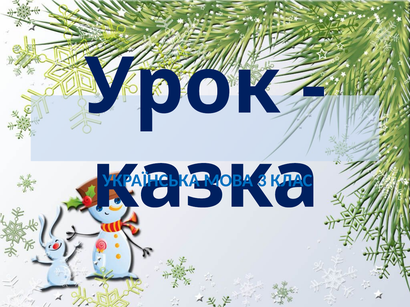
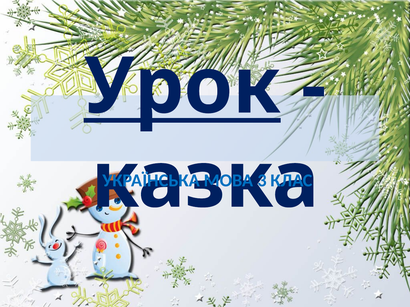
Урок underline: none -> present
